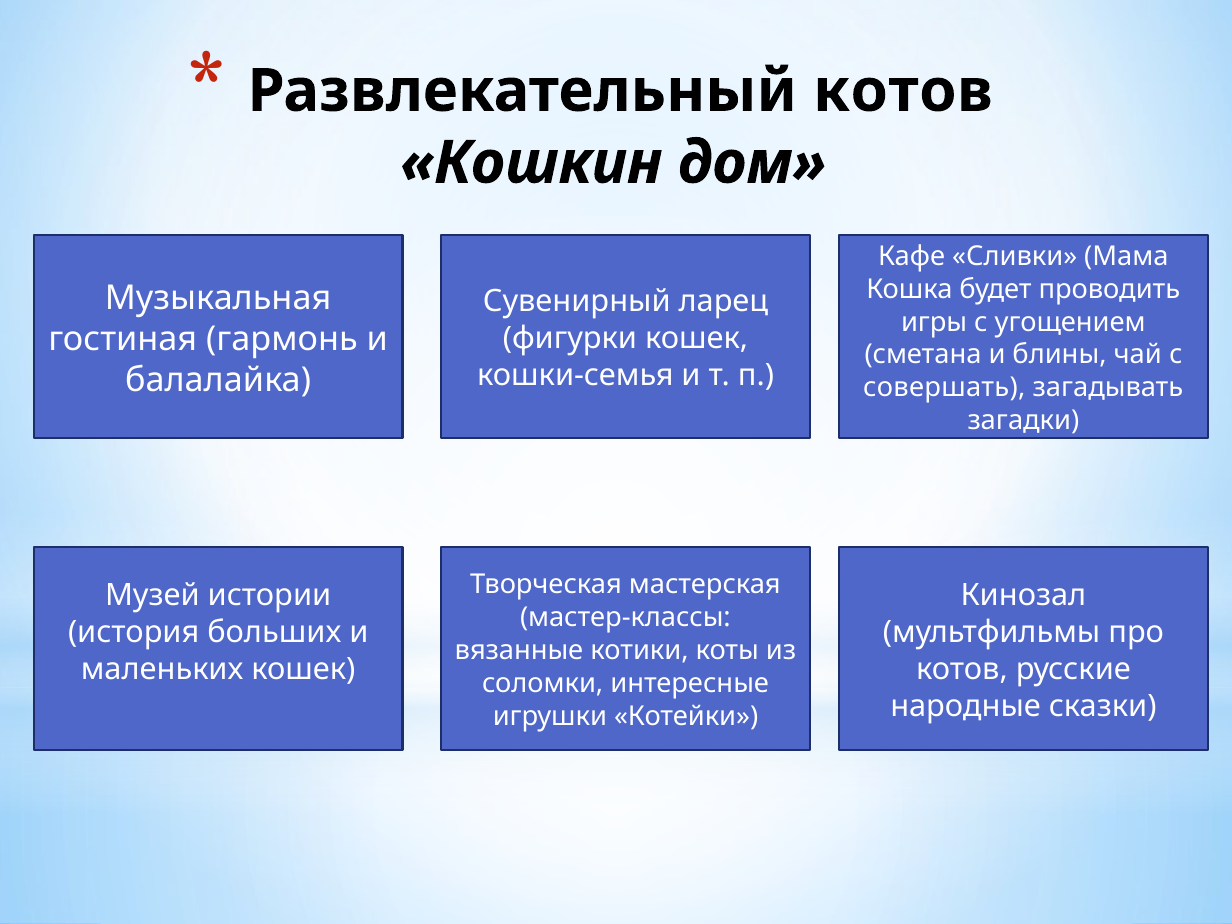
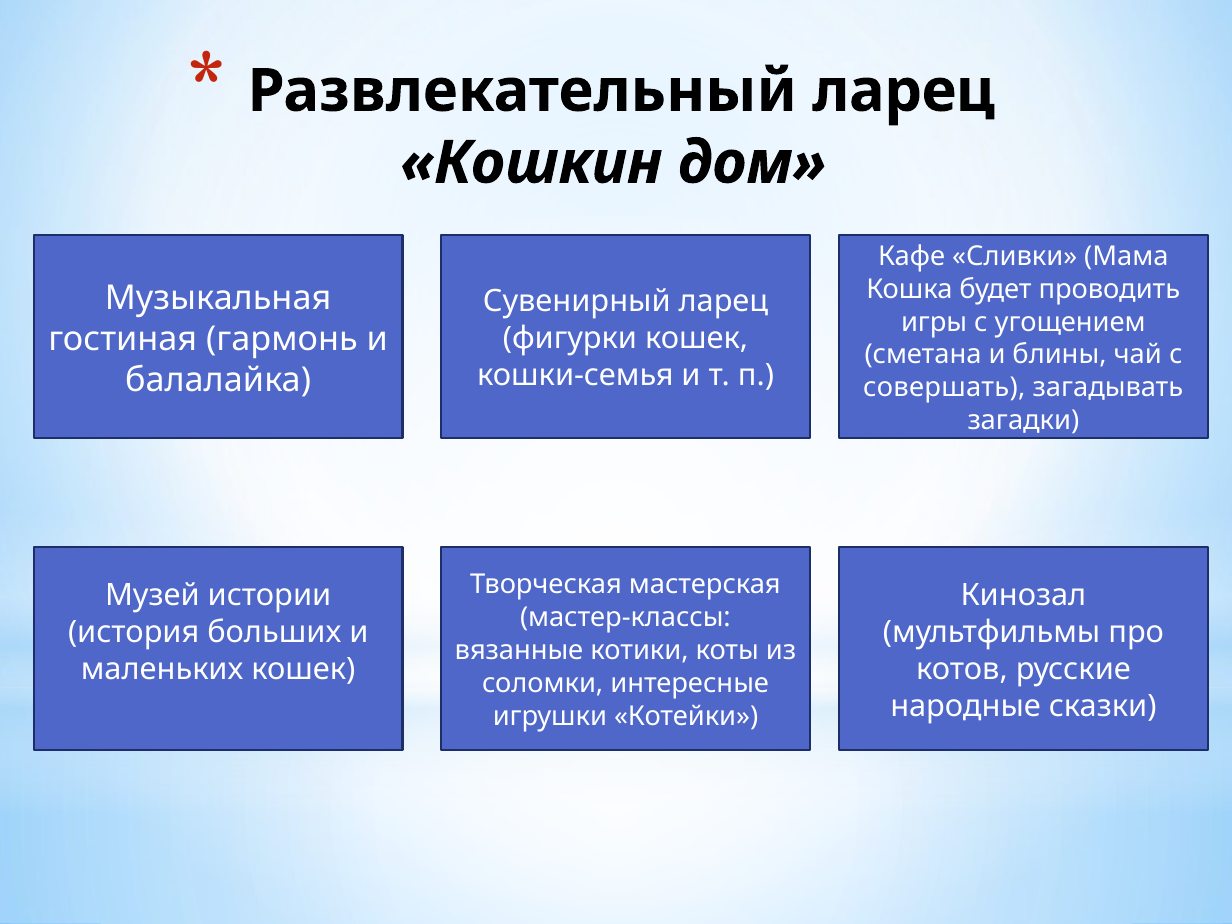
Развлекательный котов: котов -> ларец
